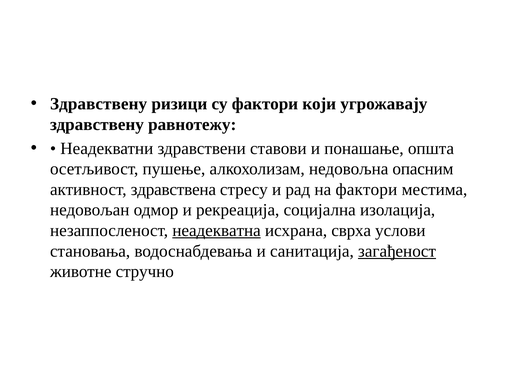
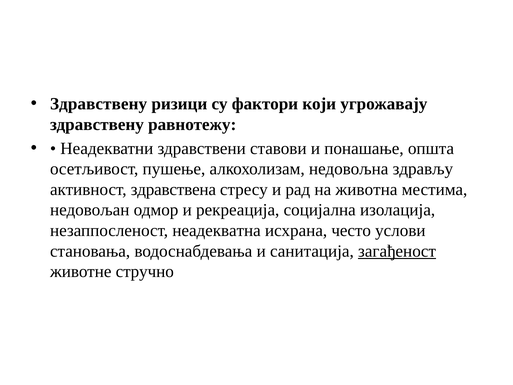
опасним: опасним -> здрављу
на фактори: фактори -> животна
неадекватна underline: present -> none
сврха: сврха -> често
